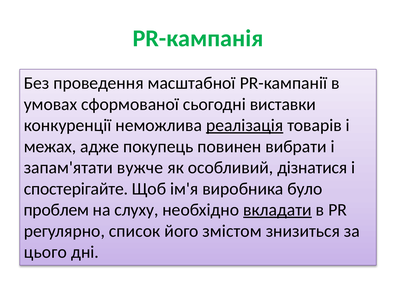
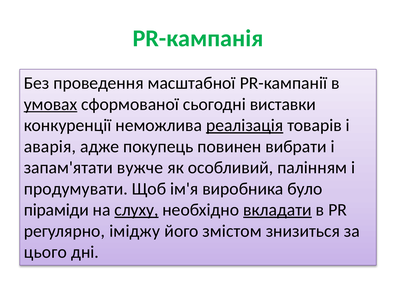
умовах underline: none -> present
межах: межах -> аварія
дізнатися: дізнатися -> палінням
спостерігайте: спостерігайте -> продумувати
проблем: проблем -> піраміди
слуху underline: none -> present
список: список -> іміджу
